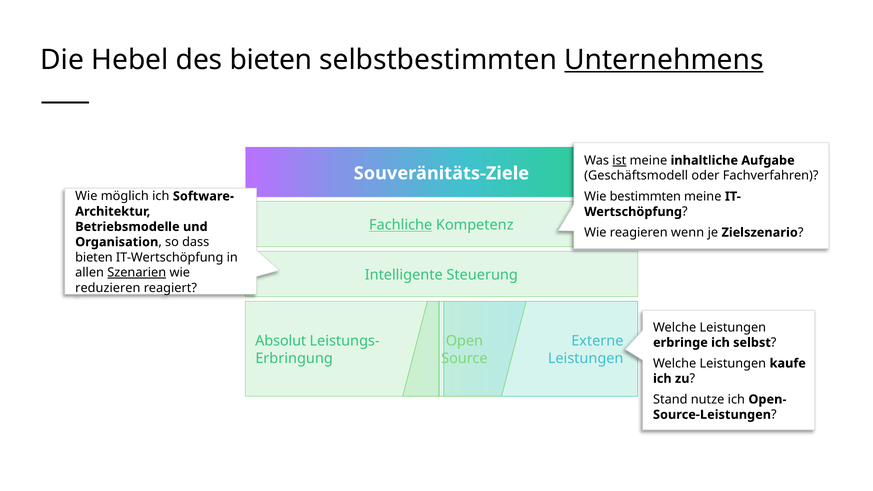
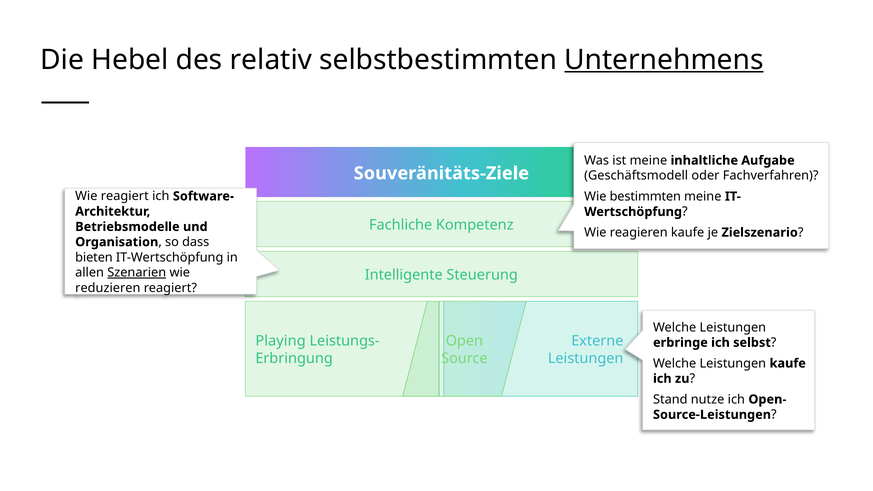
des bieten: bieten -> relativ
ist underline: present -> none
Wie möglich: möglich -> reagiert
Fachliche underline: present -> none
reagieren wenn: wenn -> kaufe
Absolut: Absolut -> Playing
